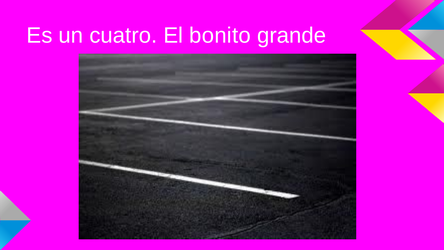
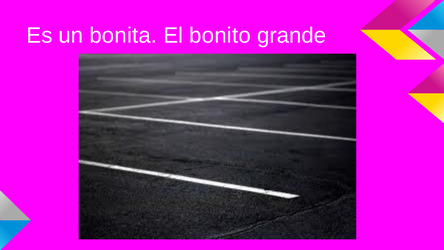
cuatro: cuatro -> bonita
